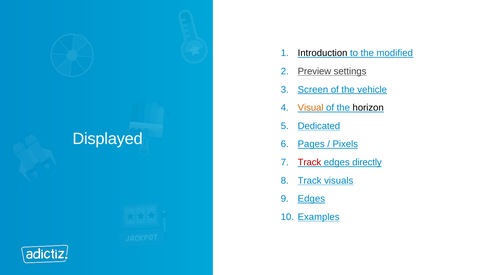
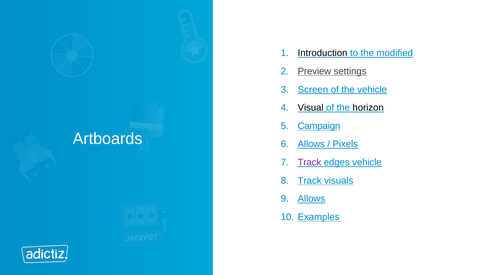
Visual colour: orange -> black
Dedicated: Dedicated -> Campaign
Displayed: Displayed -> Artboards
Pages at (311, 144): Pages -> Allows
Track at (309, 162) colour: red -> purple
edges directly: directly -> vehicle
Edges at (311, 199): Edges -> Allows
